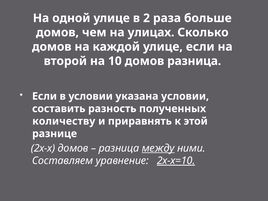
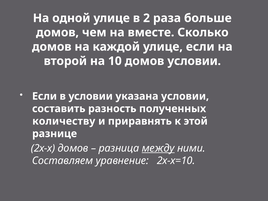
улицах: улицах -> вместе
домов разница: разница -> условии
2х-х=10 underline: present -> none
